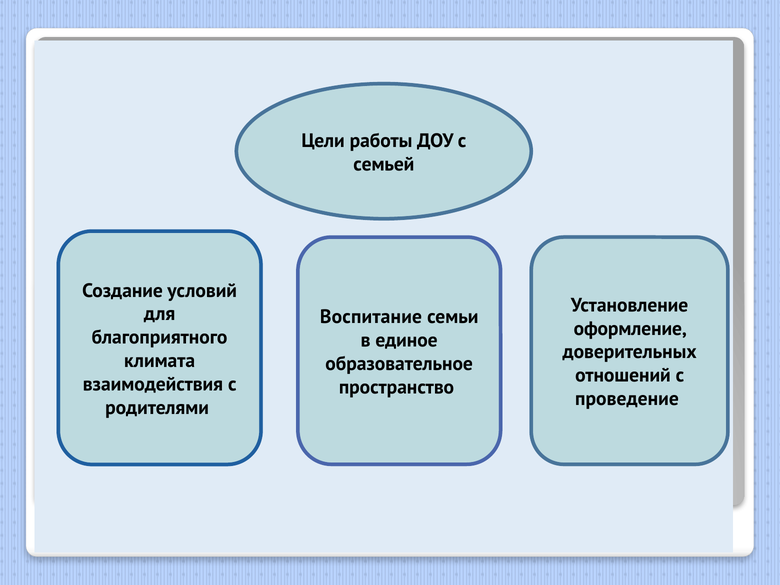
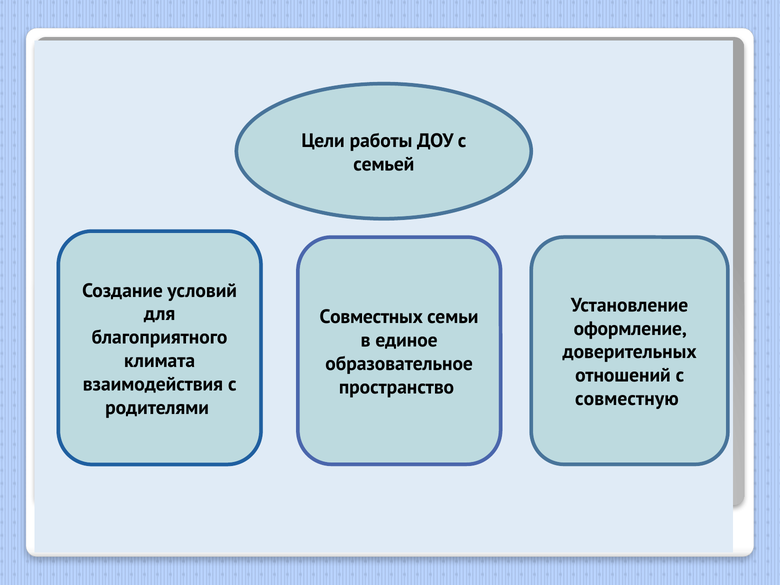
Воспитание: Воспитание -> Совместных
проведение: проведение -> совместную
